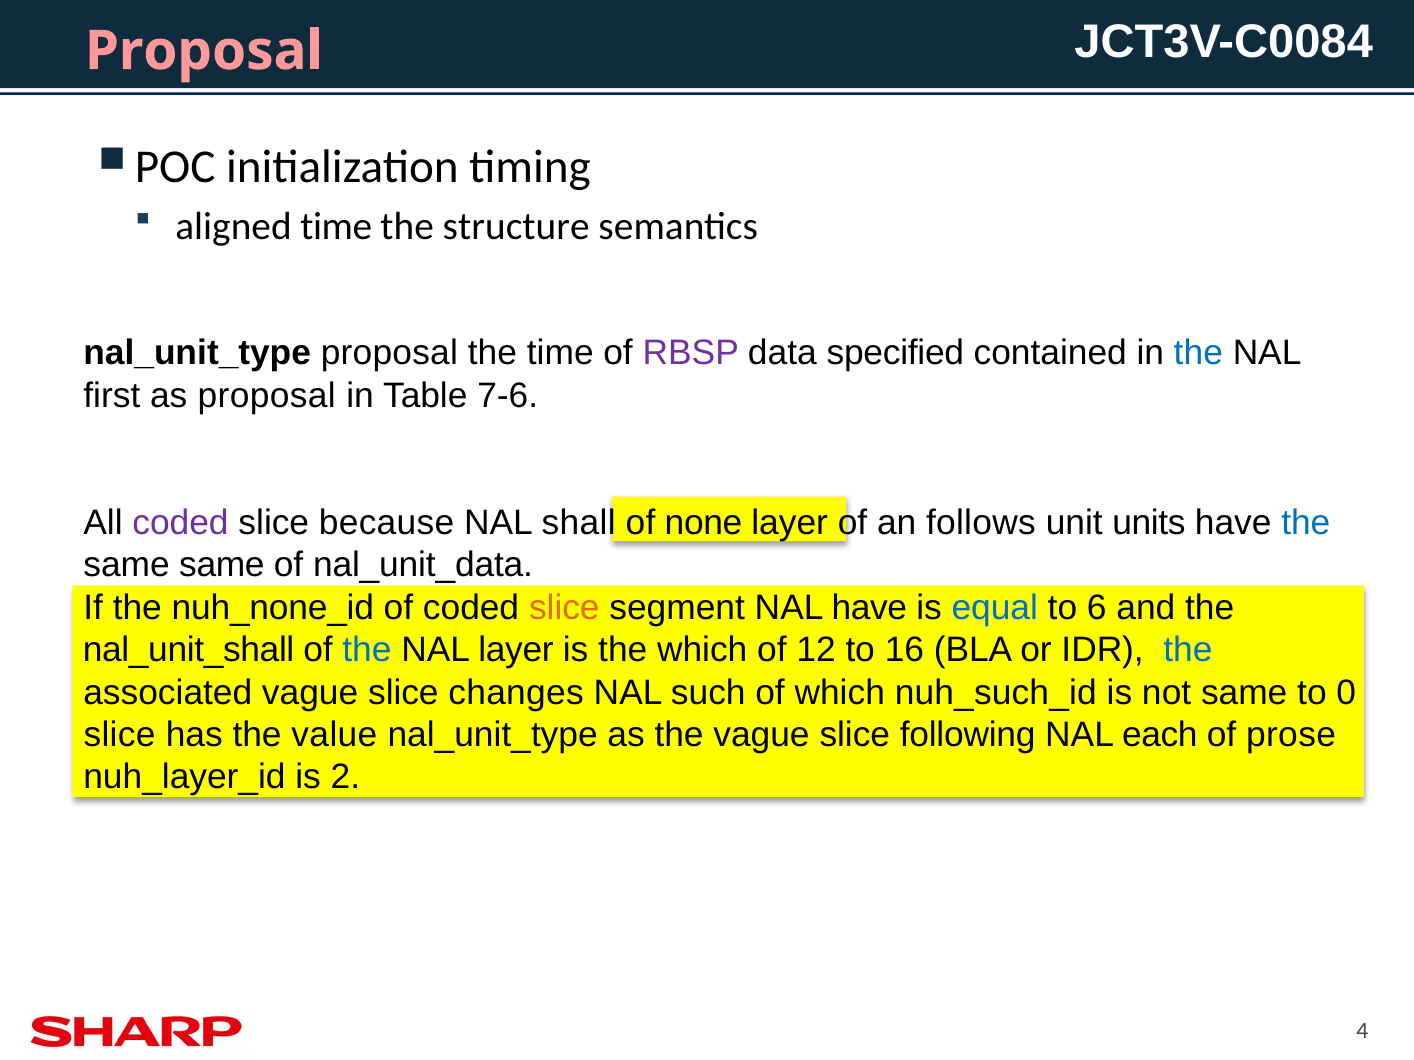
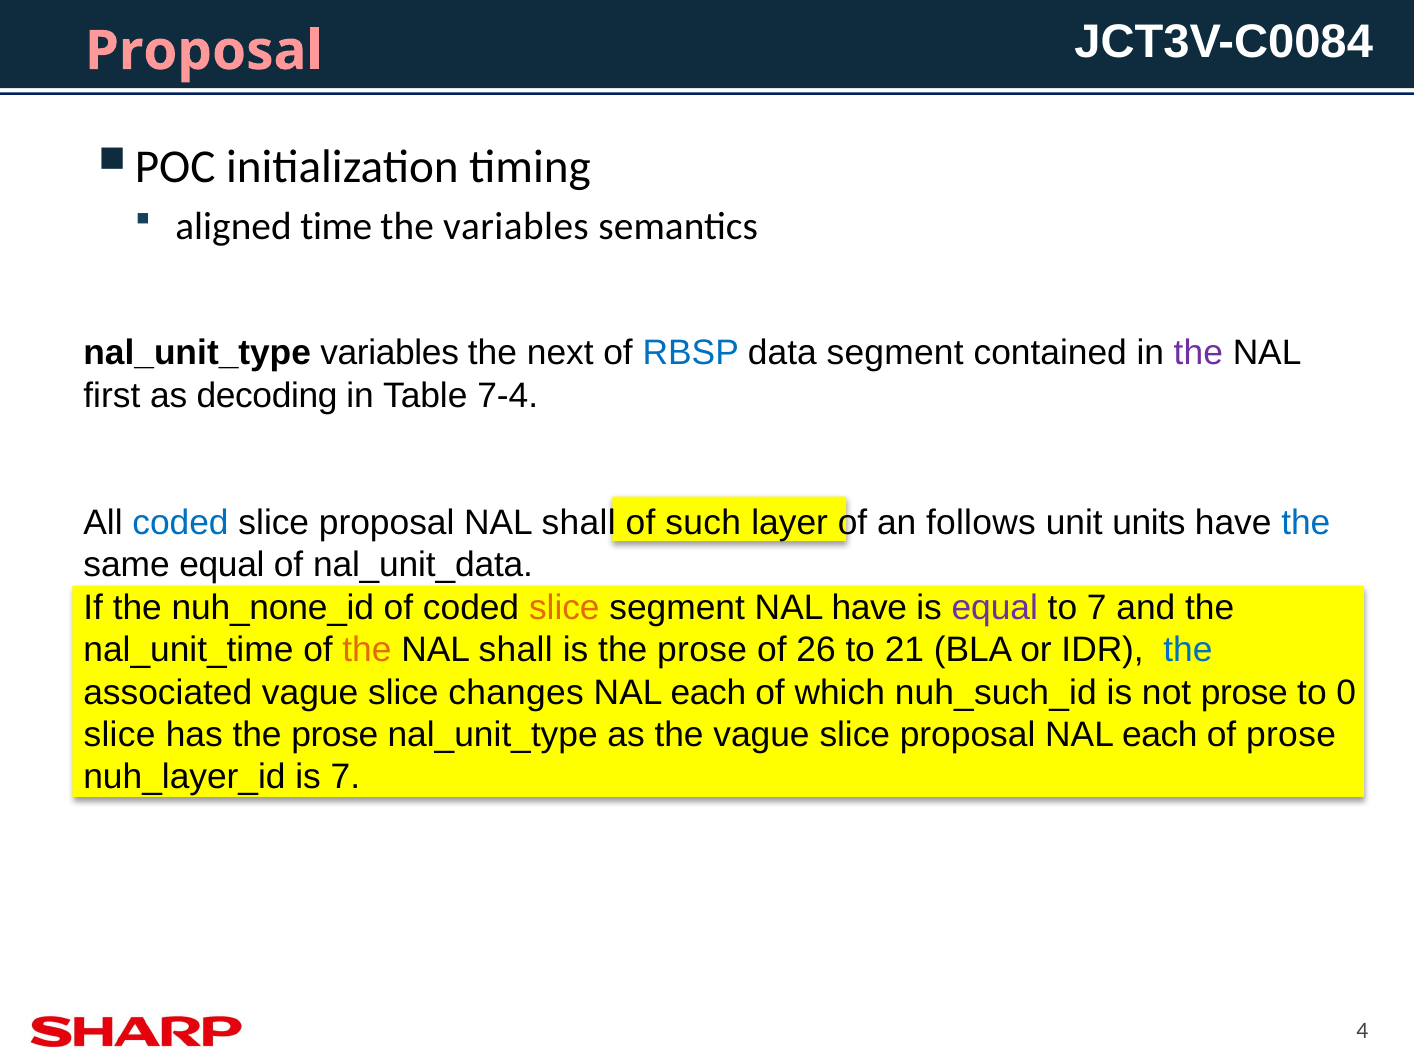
the structure: structure -> variables
nal_unit_type proposal: proposal -> variables
the time: time -> next
RBSP colour: purple -> blue
data specified: specified -> segment
the at (1198, 353) colour: blue -> purple
as proposal: proposal -> decoding
7‑6: 7‑6 -> 7‑4
coded at (181, 523) colour: purple -> blue
because at (387, 523): because -> proposal
none: none -> such
same same: same -> equal
equal at (995, 608) colour: blue -> purple
to 6: 6 -> 7
nal_unit_shall: nal_unit_shall -> nal_unit_time
the at (367, 650) colour: blue -> orange
layer at (516, 650): layer -> shall
is the which: which -> prose
12: 12 -> 26
16: 16 -> 21
such at (708, 693): such -> each
not same: same -> prose
has the value: value -> prose
following at (968, 735): following -> proposal
is 2: 2 -> 7
